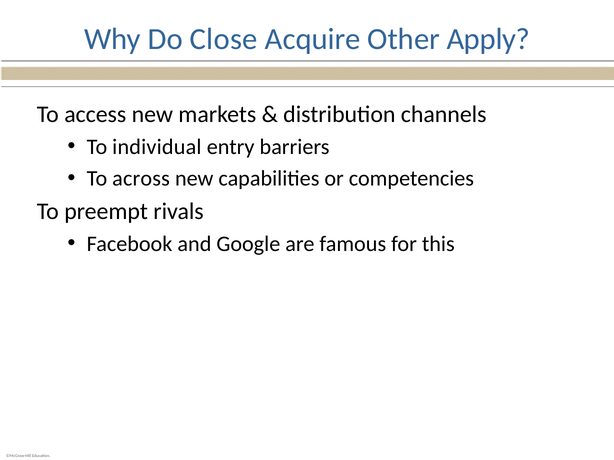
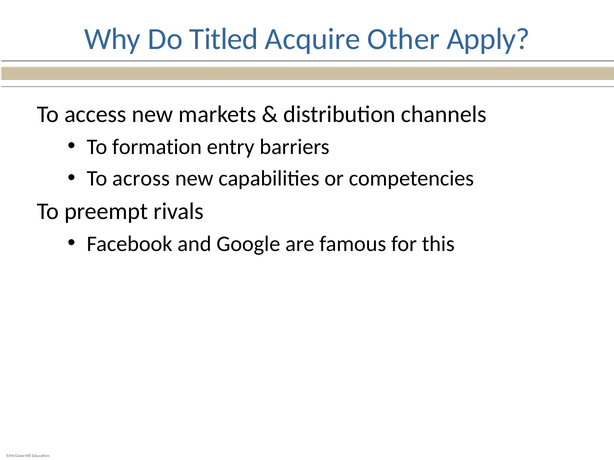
Close: Close -> Titled
individual: individual -> formation
